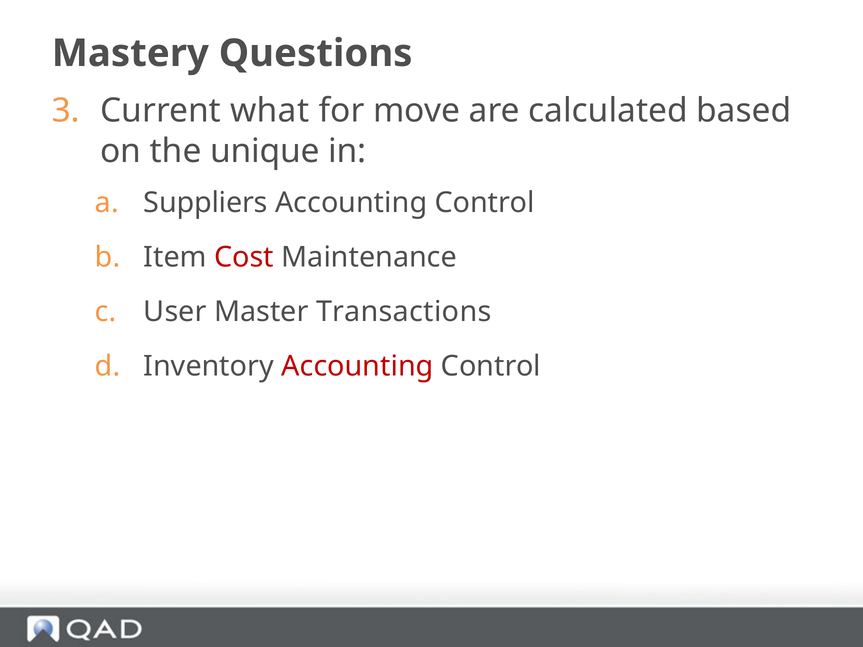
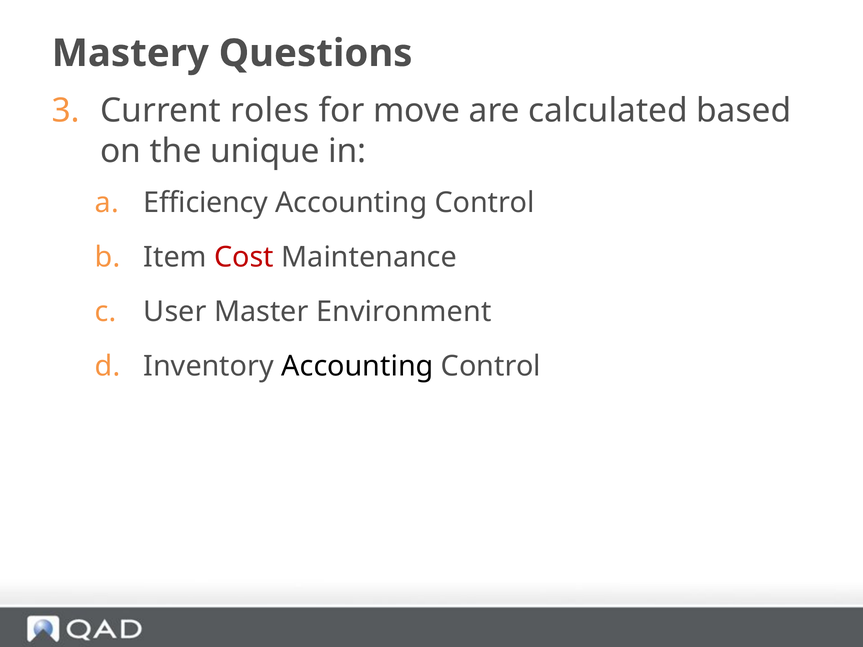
what: what -> roles
Suppliers: Suppliers -> Efficiency
Transactions: Transactions -> Environment
Accounting at (357, 367) colour: red -> black
